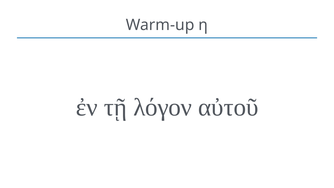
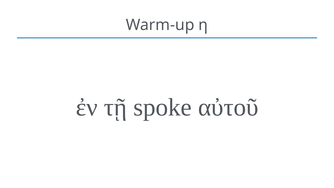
λόγον: λόγον -> spoke
